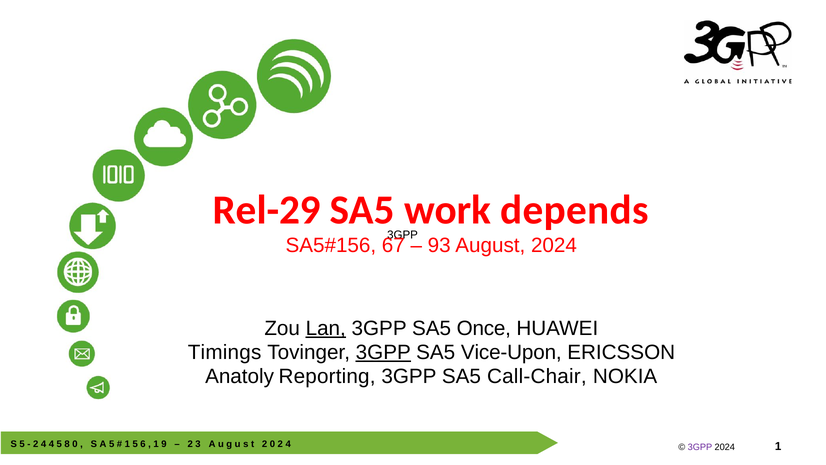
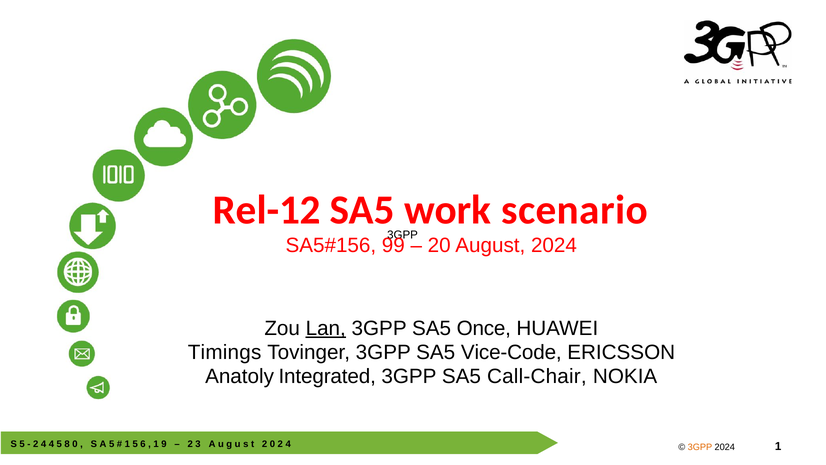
Rel-29: Rel-29 -> Rel-12
depends: depends -> scenario
67: 67 -> 99
93: 93 -> 20
3GPP at (383, 352) underline: present -> none
Vice-Upon: Vice-Upon -> Vice-Code
Reporting: Reporting -> Integrated
3GPP at (700, 447) colour: purple -> orange
